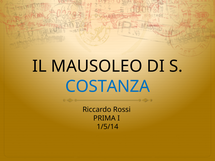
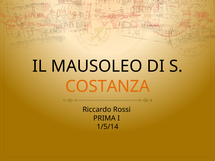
COSTANZA colour: blue -> orange
